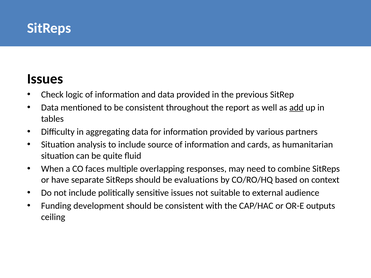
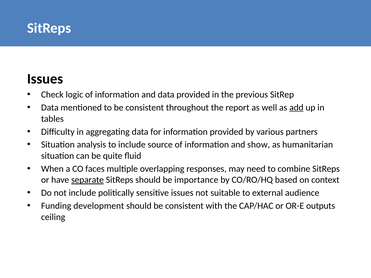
cards: cards -> show
separate underline: none -> present
evaluations: evaluations -> importance
